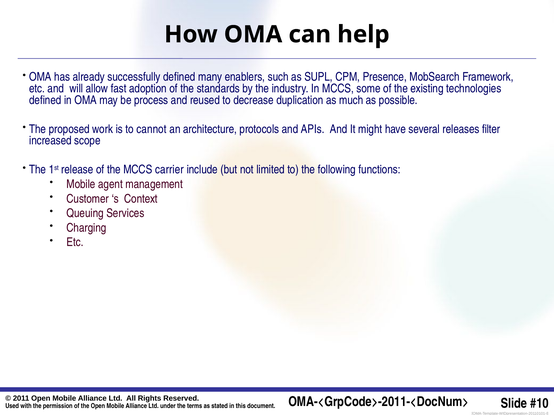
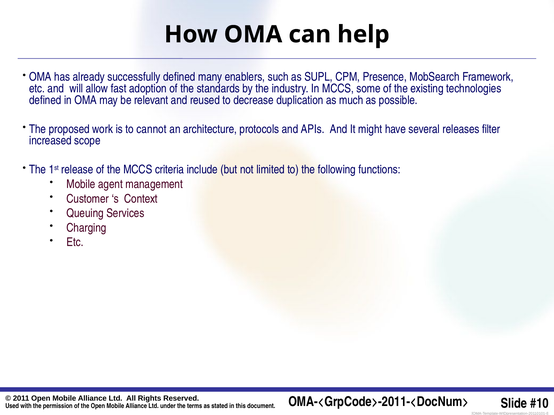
process: process -> relevant
carrier: carrier -> criteria
